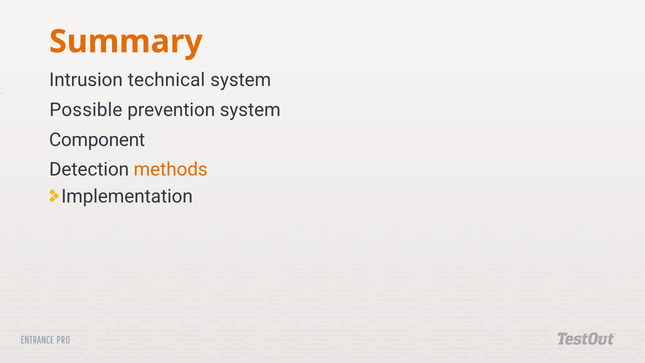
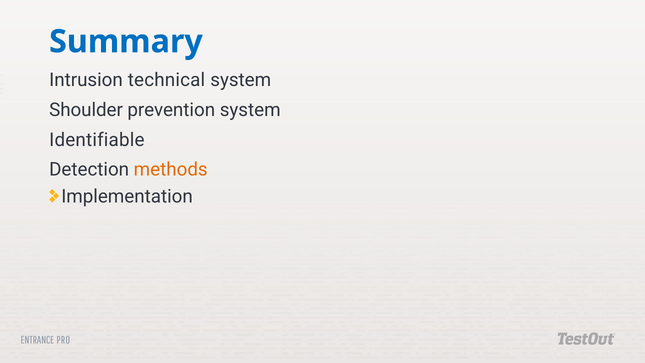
Summary colour: orange -> blue
Possible: Possible -> Shoulder
Component: Component -> Identifiable
